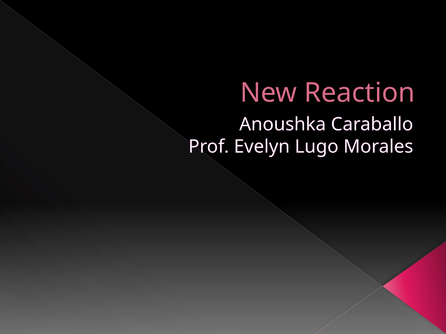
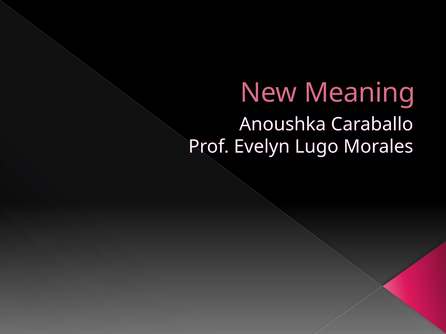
Reaction: Reaction -> Meaning
